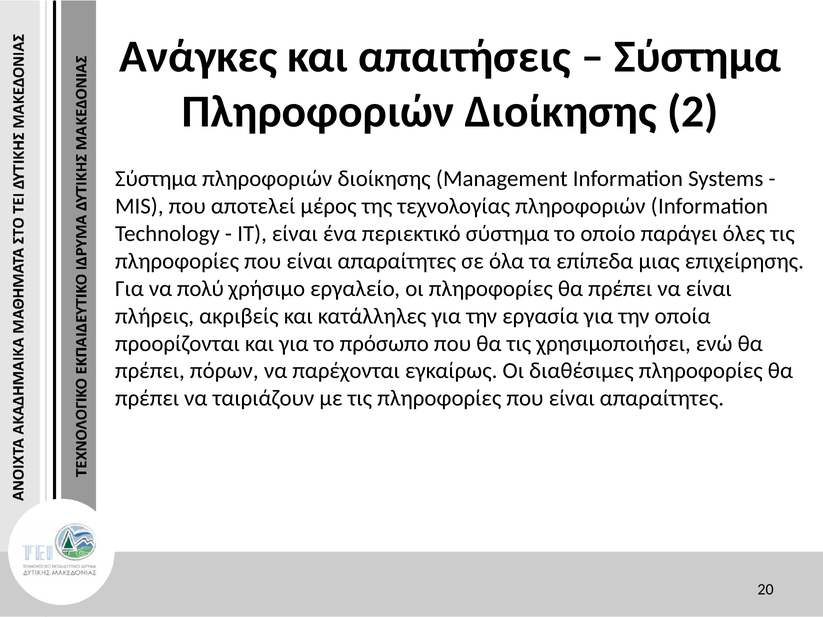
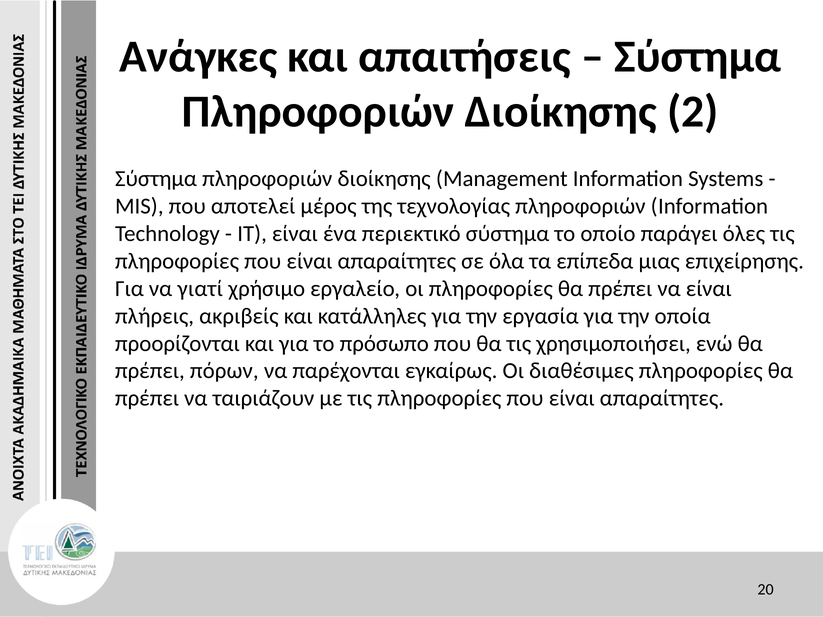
πολύ: πολύ -> γιατί
